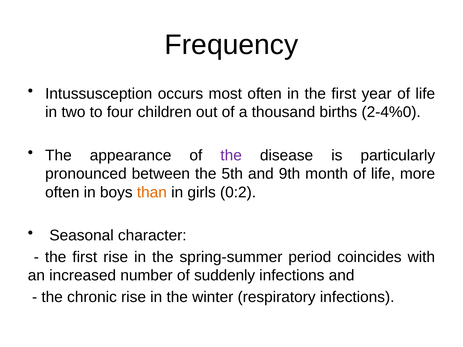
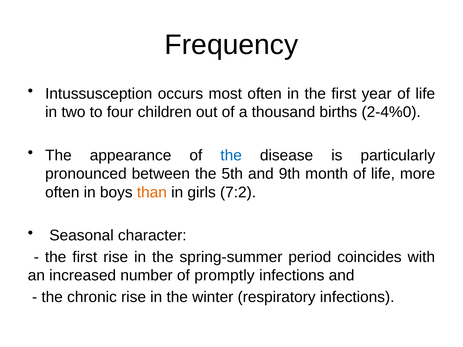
the at (231, 155) colour: purple -> blue
0:2: 0:2 -> 7:2
suddenly: suddenly -> promptly
